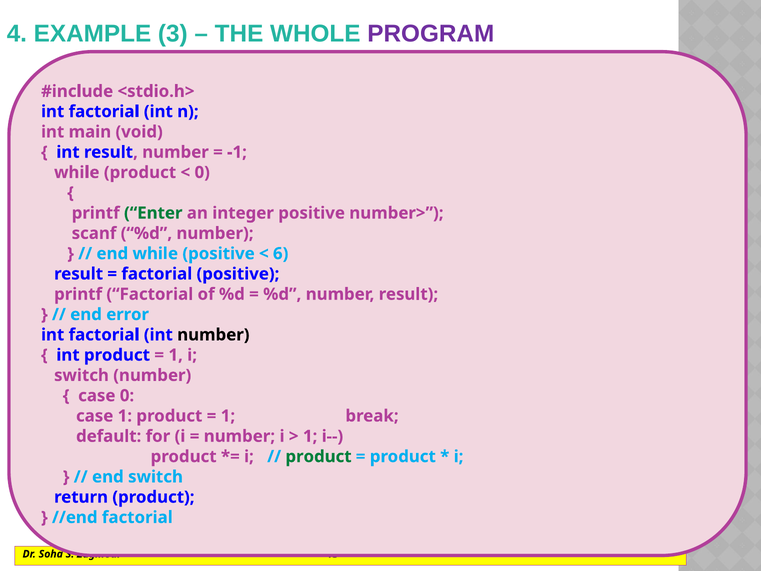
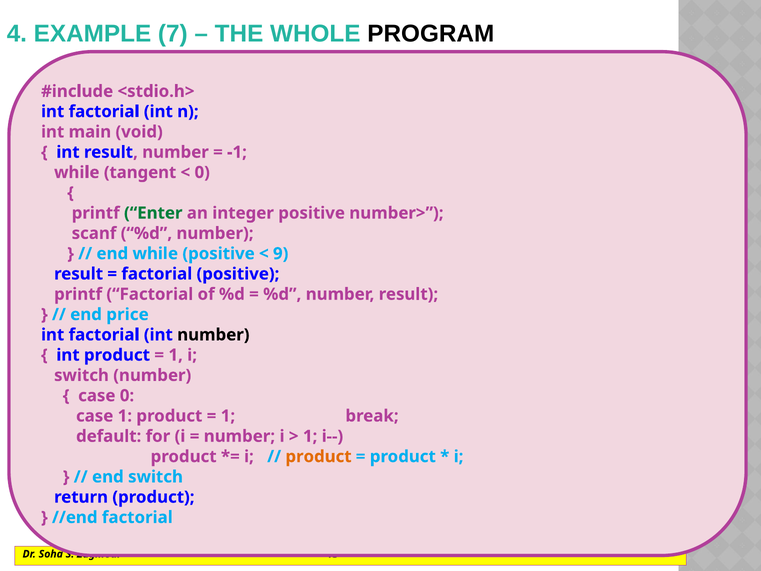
3: 3 -> 7
PROGRAM colour: purple -> black
while product: product -> tangent
6: 6 -> 9
error: error -> price
product at (318, 456) colour: green -> orange
